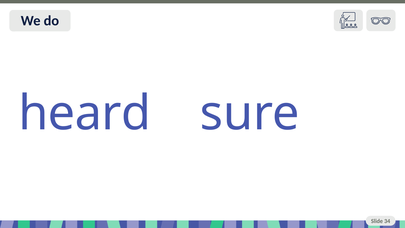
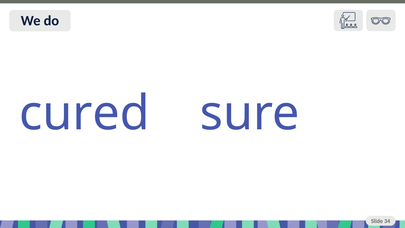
heard: heard -> cured
